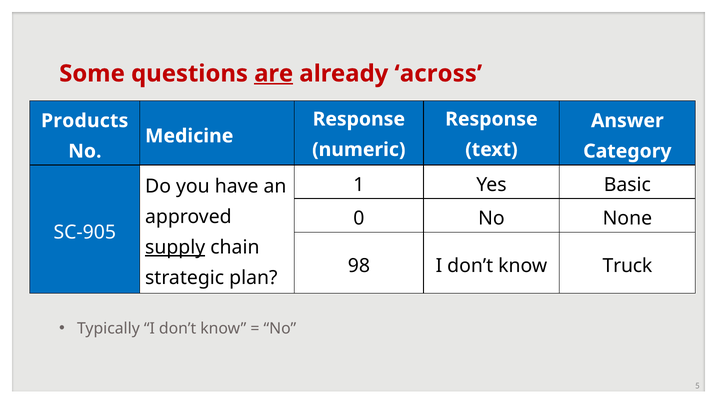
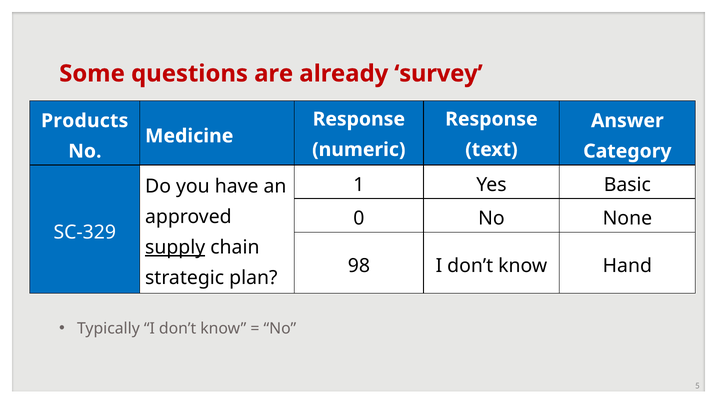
are underline: present -> none
across: across -> survey
SC-905: SC-905 -> SC-329
Truck: Truck -> Hand
